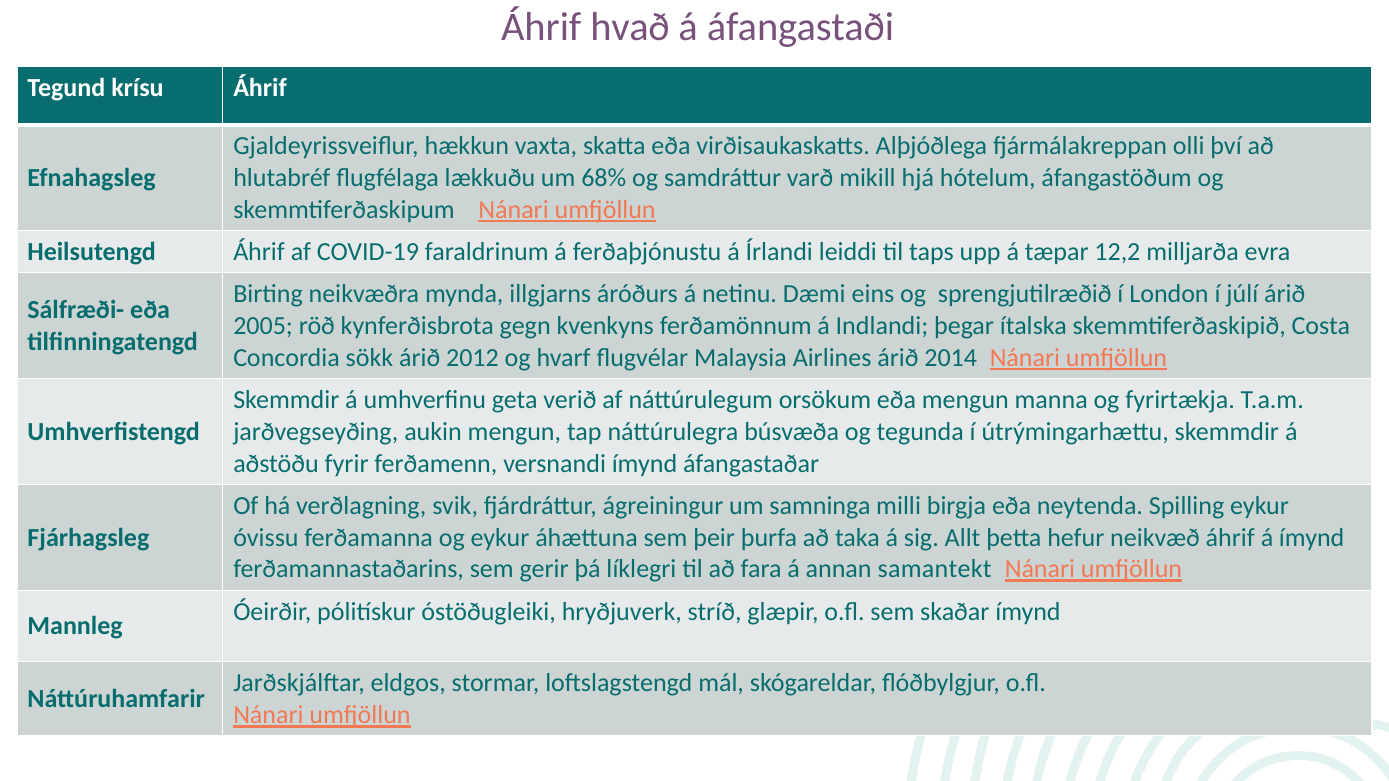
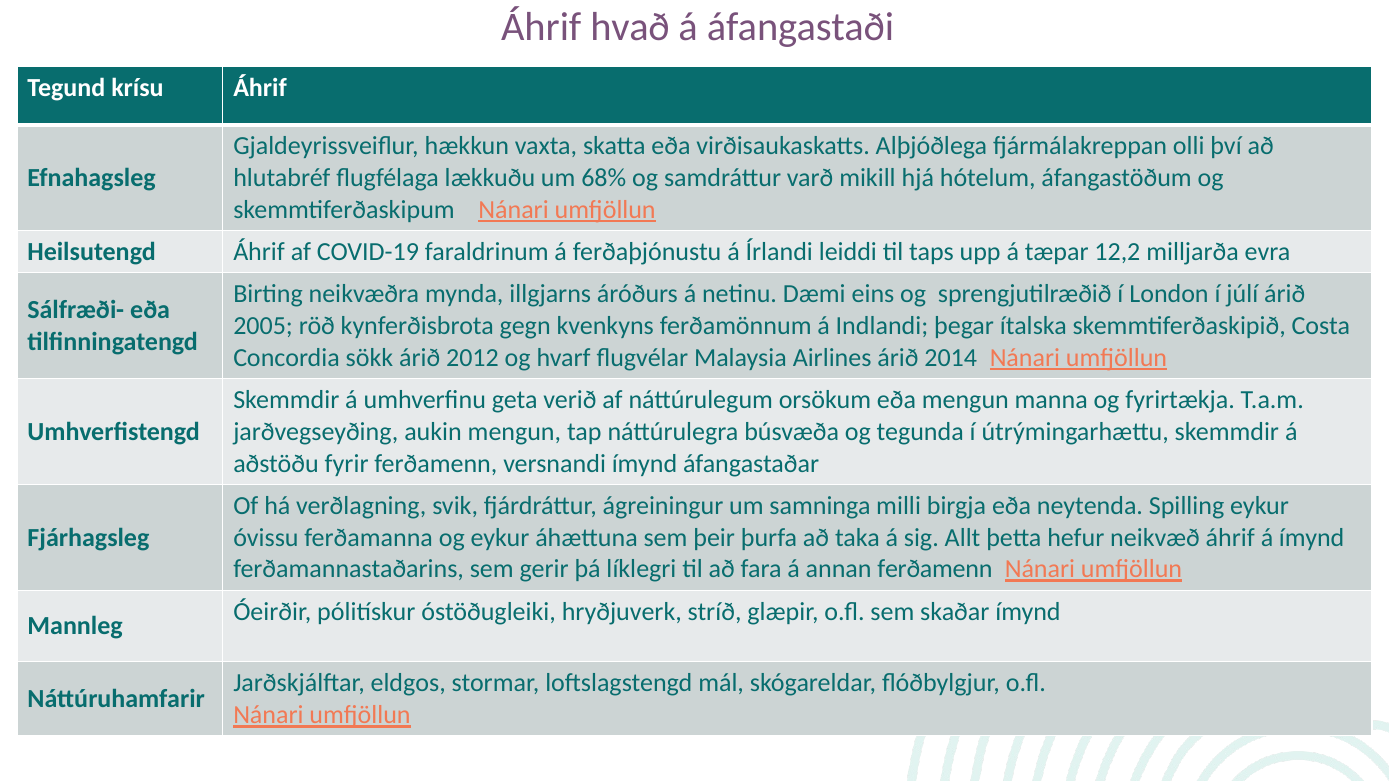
annan samantekt: samantekt -> ferðamenn
